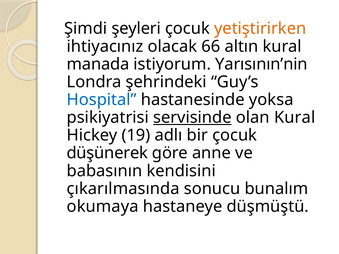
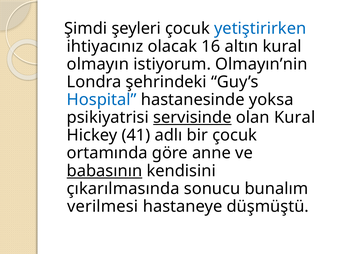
yetiştirirken colour: orange -> blue
66: 66 -> 16
manada: manada -> olmayın
Yarısının’nin: Yarısının’nin -> Olmayın’nin
19: 19 -> 41
düşünerek: düşünerek -> ortamında
babasının underline: none -> present
okumaya: okumaya -> verilmesi
